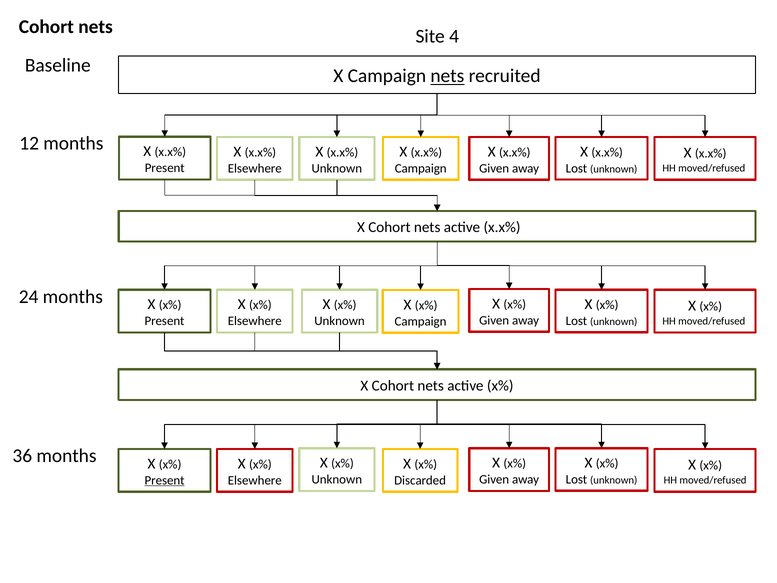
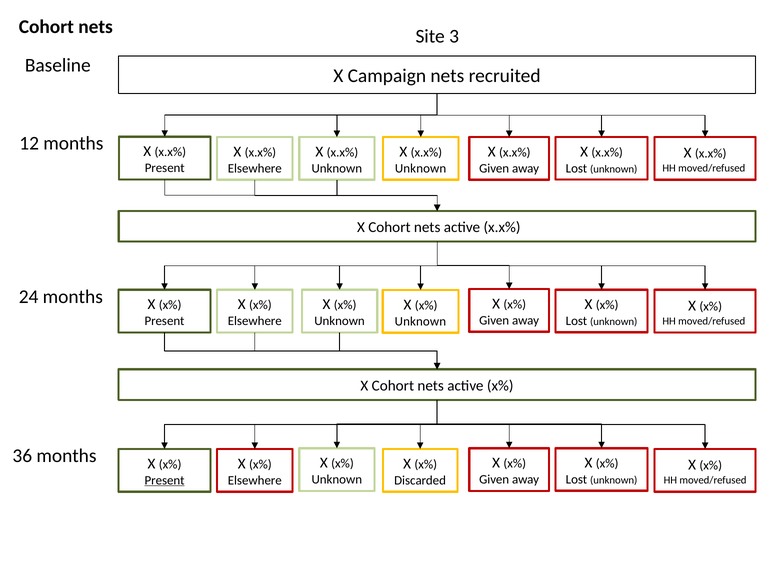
4: 4 -> 3
nets at (447, 76) underline: present -> none
Campaign at (421, 168): Campaign -> Unknown
Campaign at (421, 321): Campaign -> Unknown
